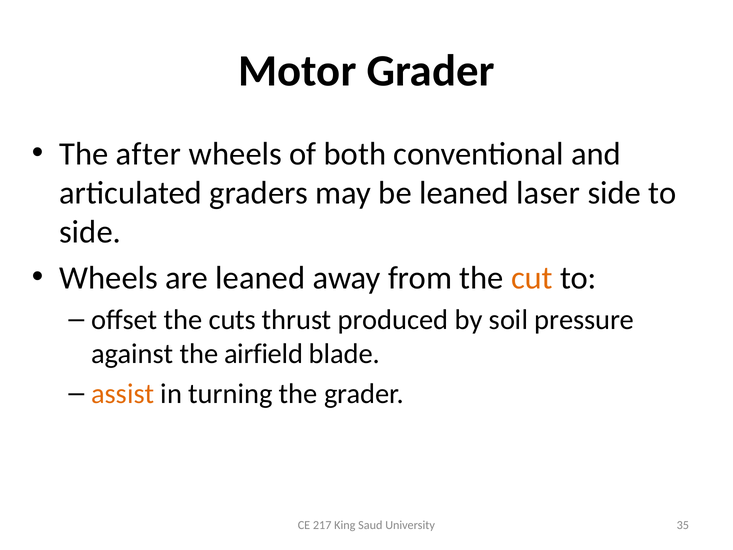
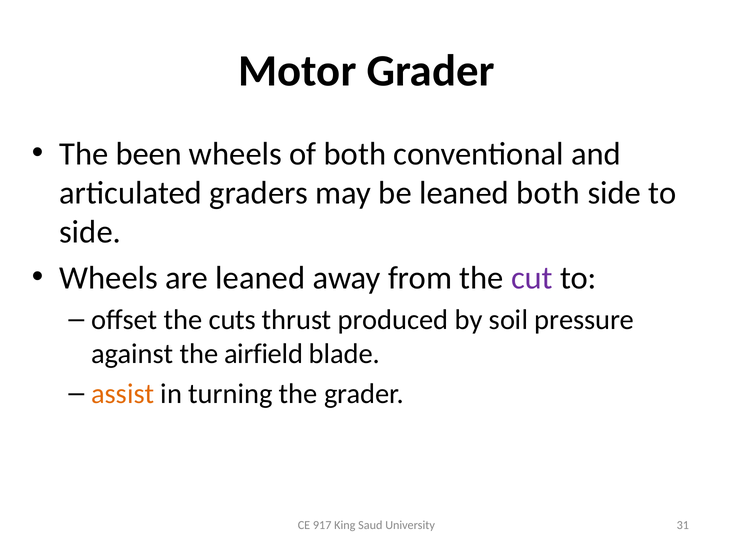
after: after -> been
leaned laser: laser -> both
cut colour: orange -> purple
217: 217 -> 917
35: 35 -> 31
